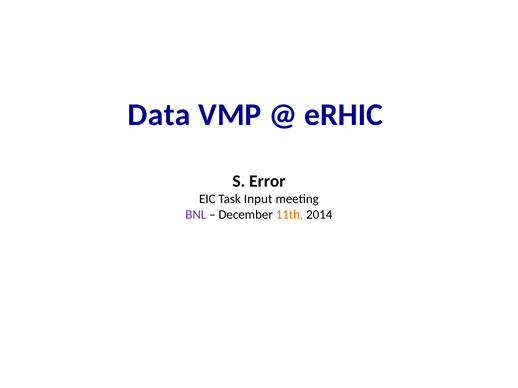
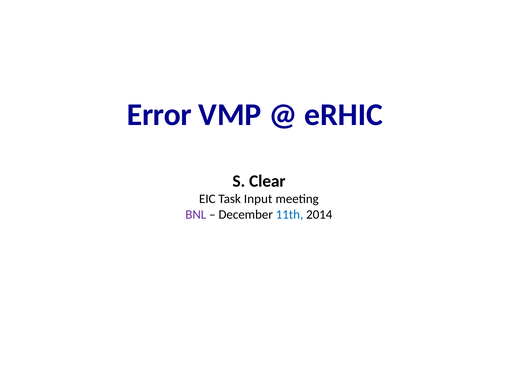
Data: Data -> Error
Error: Error -> Clear
11th colour: orange -> blue
